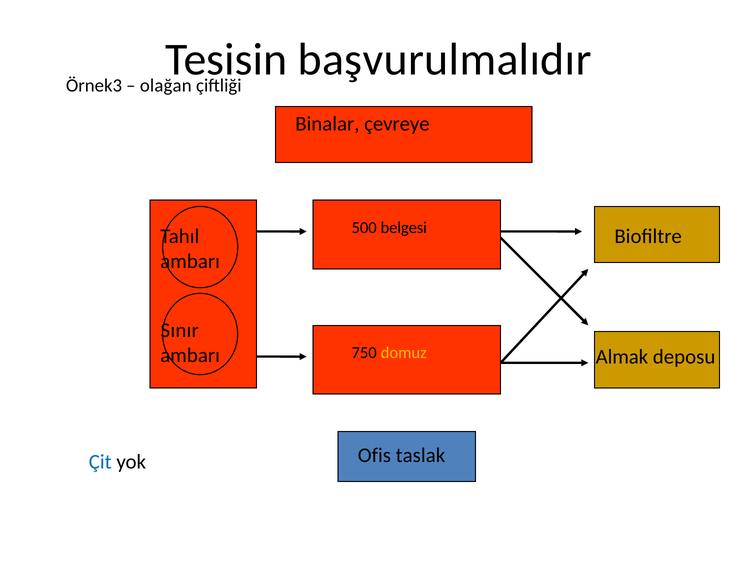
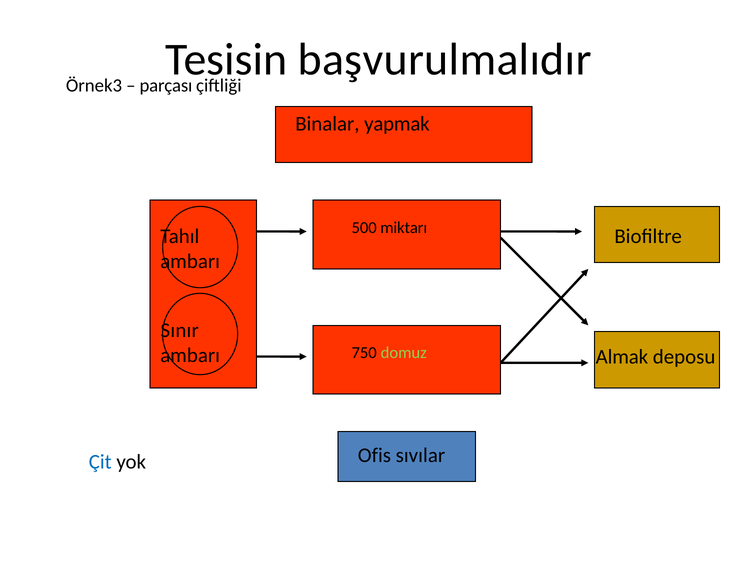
olağan: olağan -> parçası
çevreye: çevreye -> yapmak
belgesi: belgesi -> miktarı
domuz colour: yellow -> light green
taslak: taslak -> sıvılar
